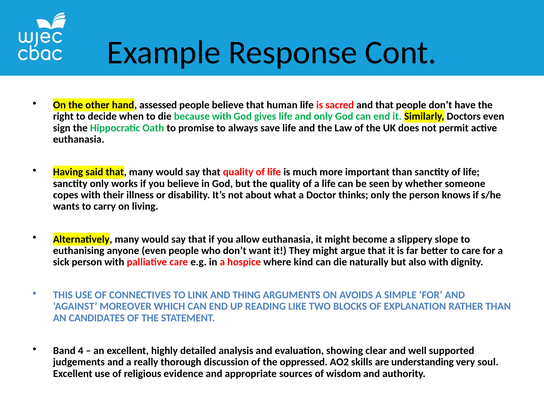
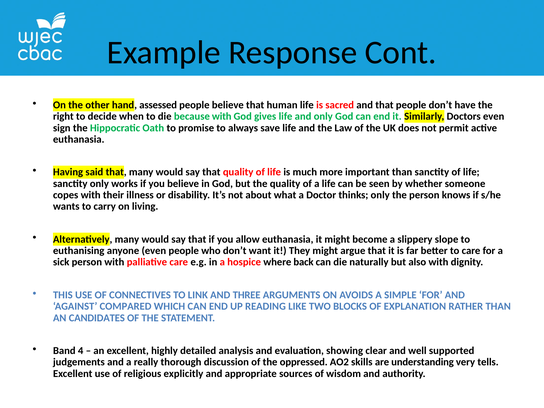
kind: kind -> back
THING: THING -> THREE
MOREOVER: MOREOVER -> COMPARED
soul: soul -> tells
evidence: evidence -> explicitly
